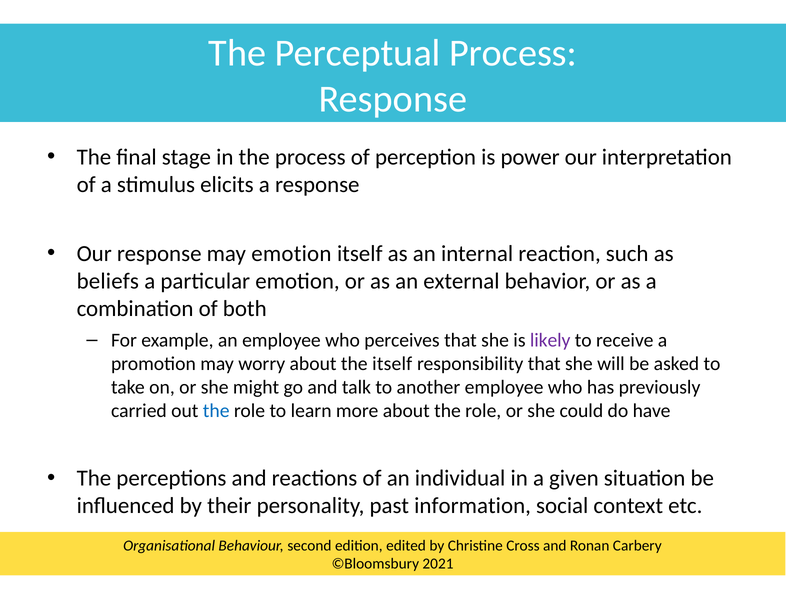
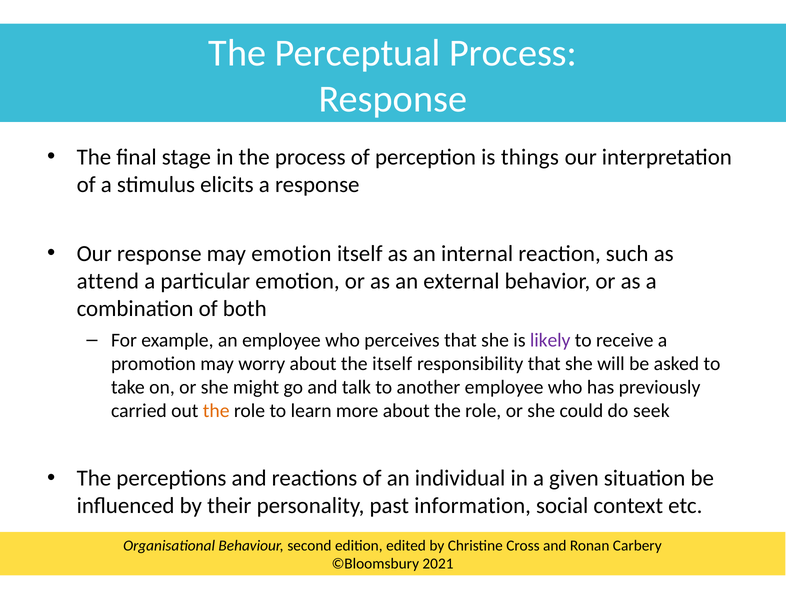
power: power -> things
beliefs: beliefs -> attend
the at (216, 411) colour: blue -> orange
have: have -> seek
